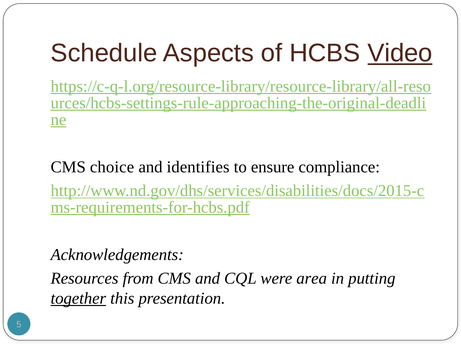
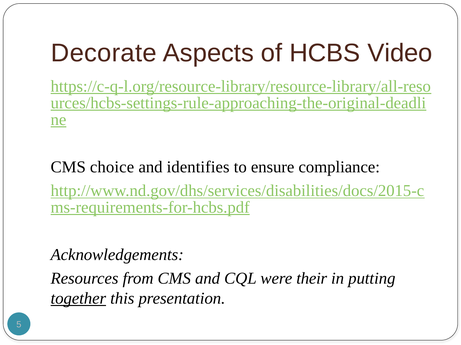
Schedule: Schedule -> Decorate
Video underline: present -> none
area: area -> their
